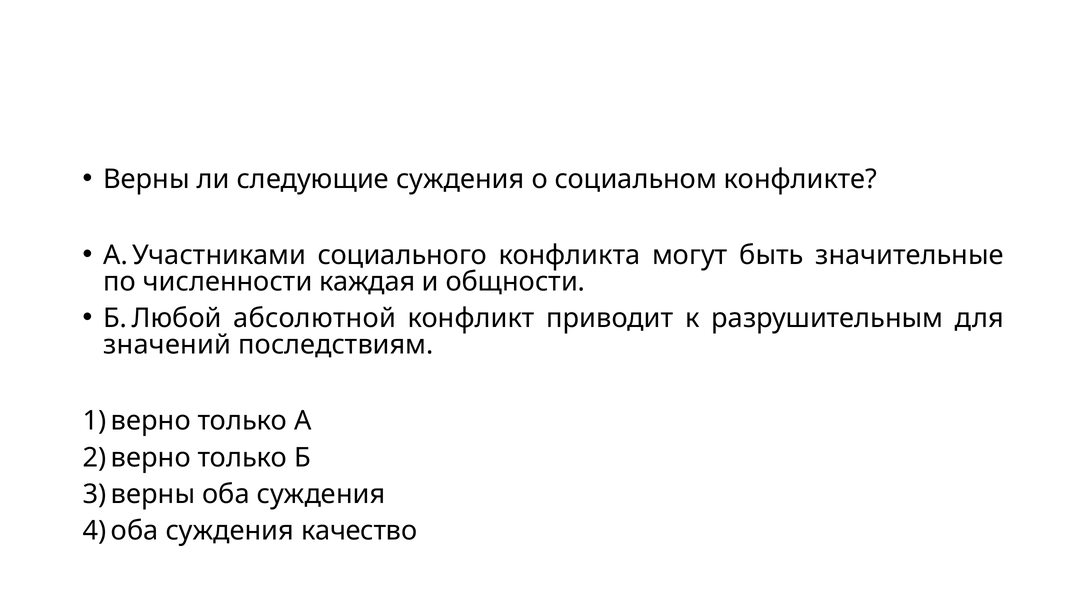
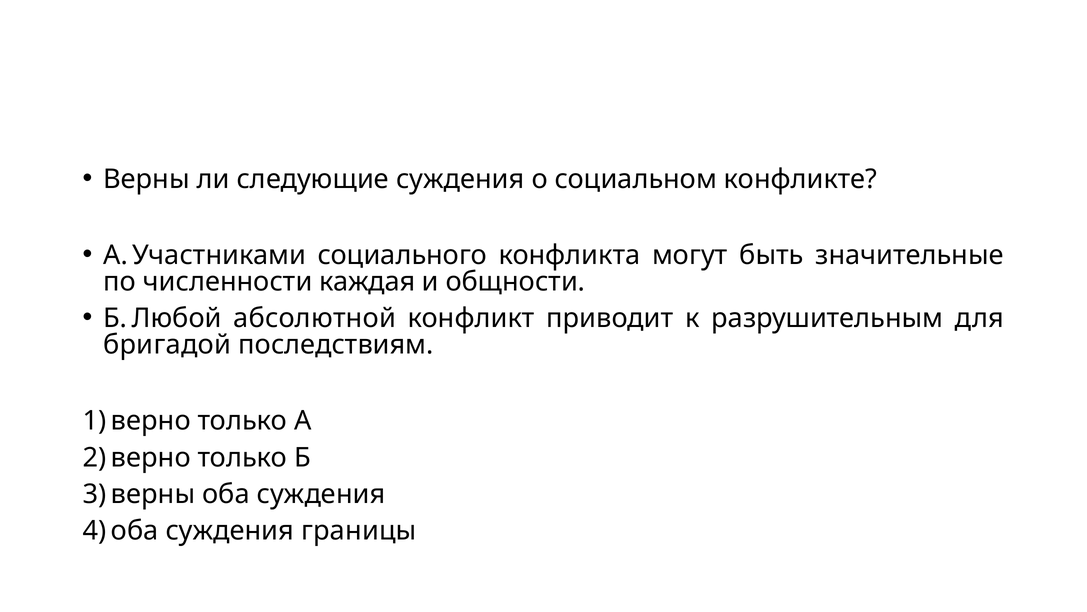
значений: значений -> бригадой
качество: качество -> границы
